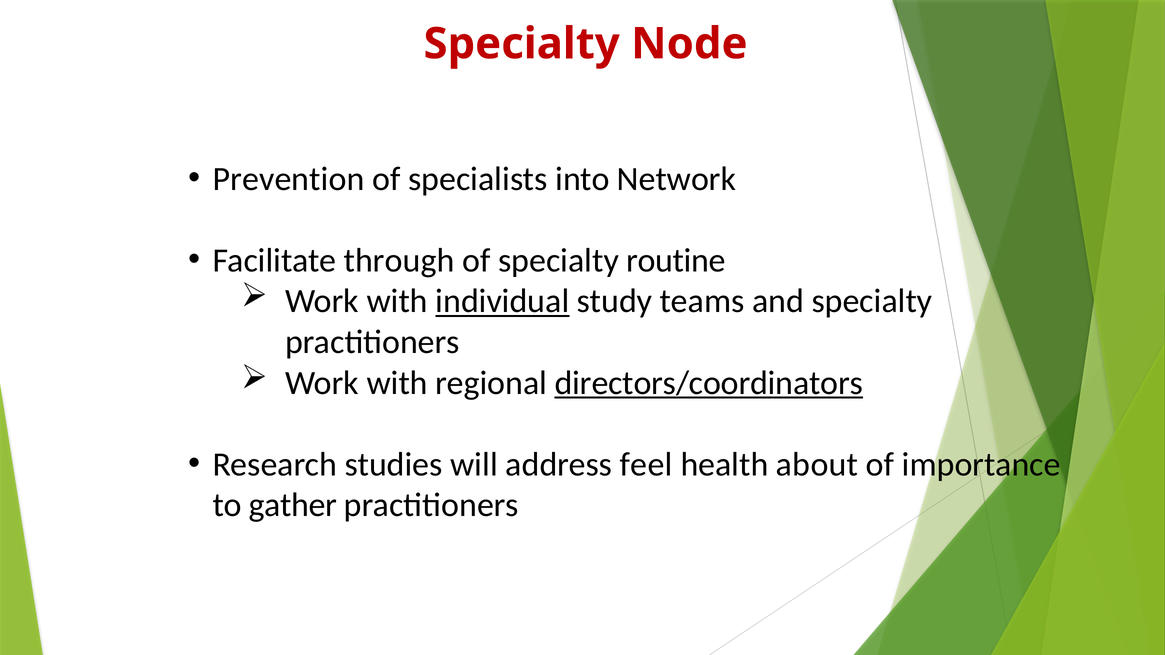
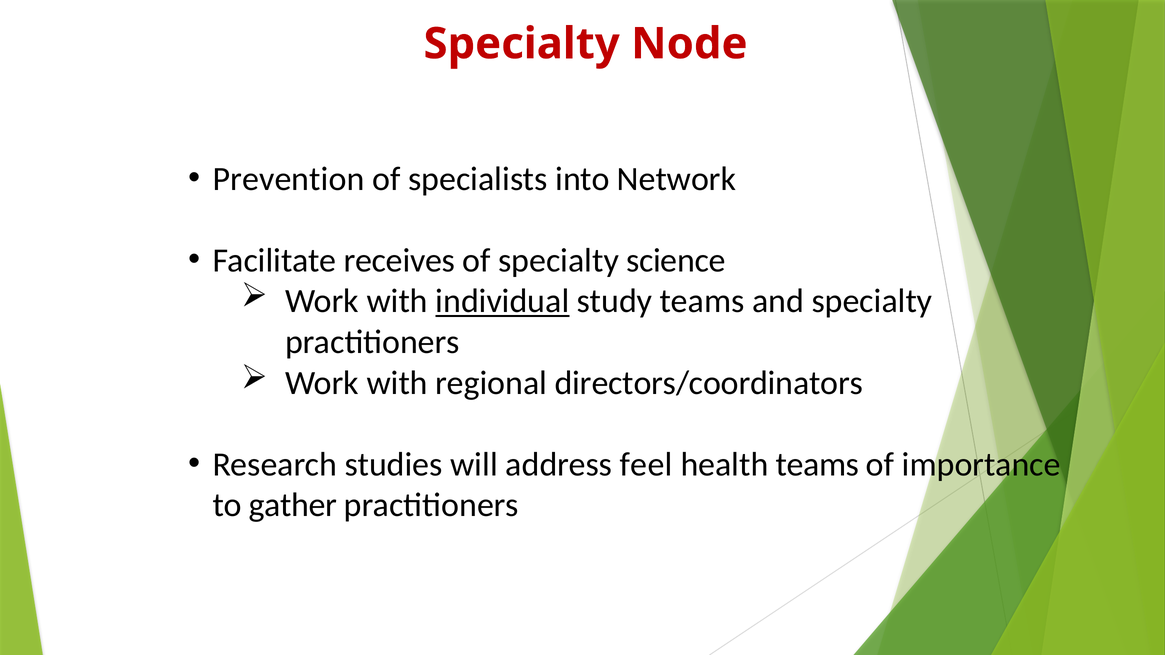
through: through -> receives
routine: routine -> science
directors/coordinators underline: present -> none
health about: about -> teams
